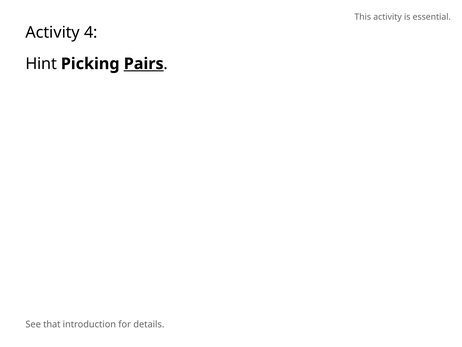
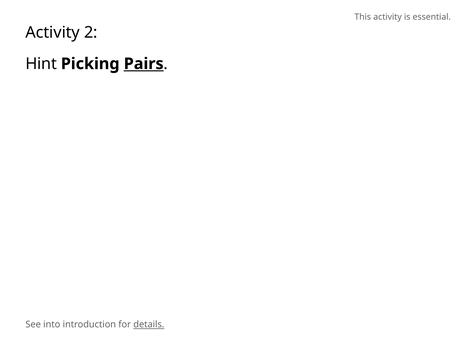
4: 4 -> 2
that: that -> into
details underline: none -> present
